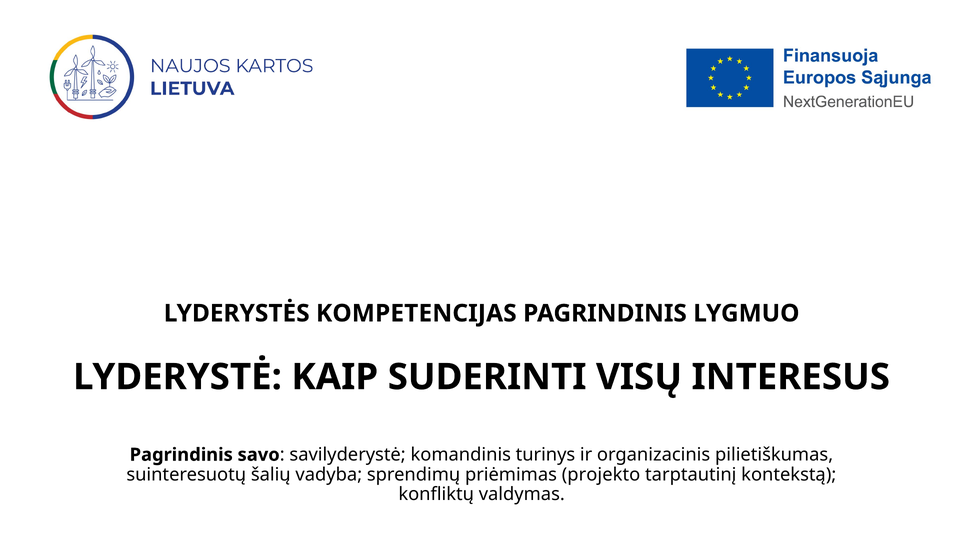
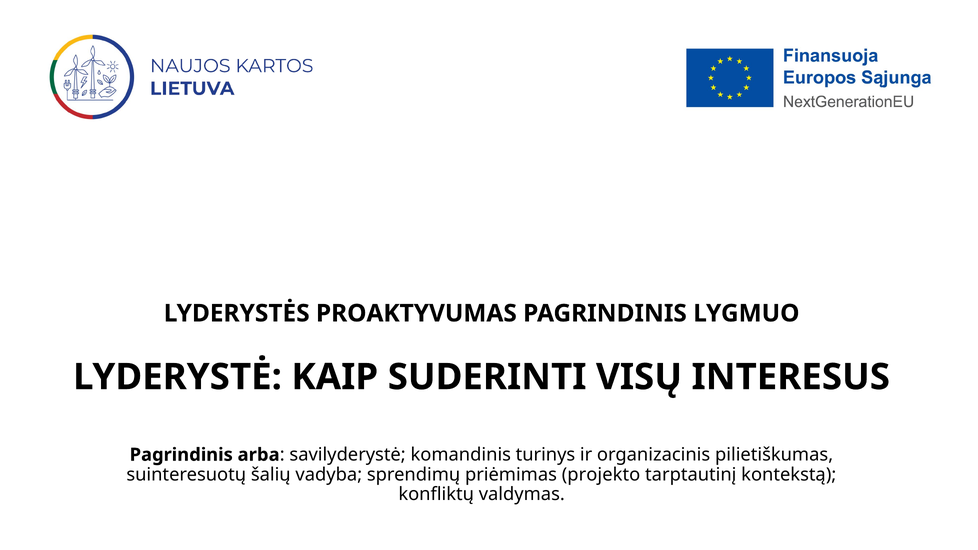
KOMPETENCIJAS: KOMPETENCIJAS -> PROAKTYVUMAS
savo: savo -> arba
